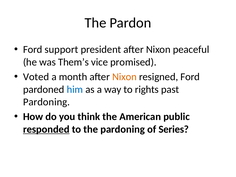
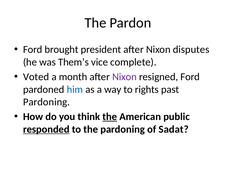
support: support -> brought
peaceful: peaceful -> disputes
promised: promised -> complete
Nixon at (125, 77) colour: orange -> purple
the at (110, 117) underline: none -> present
Series: Series -> Sadat
